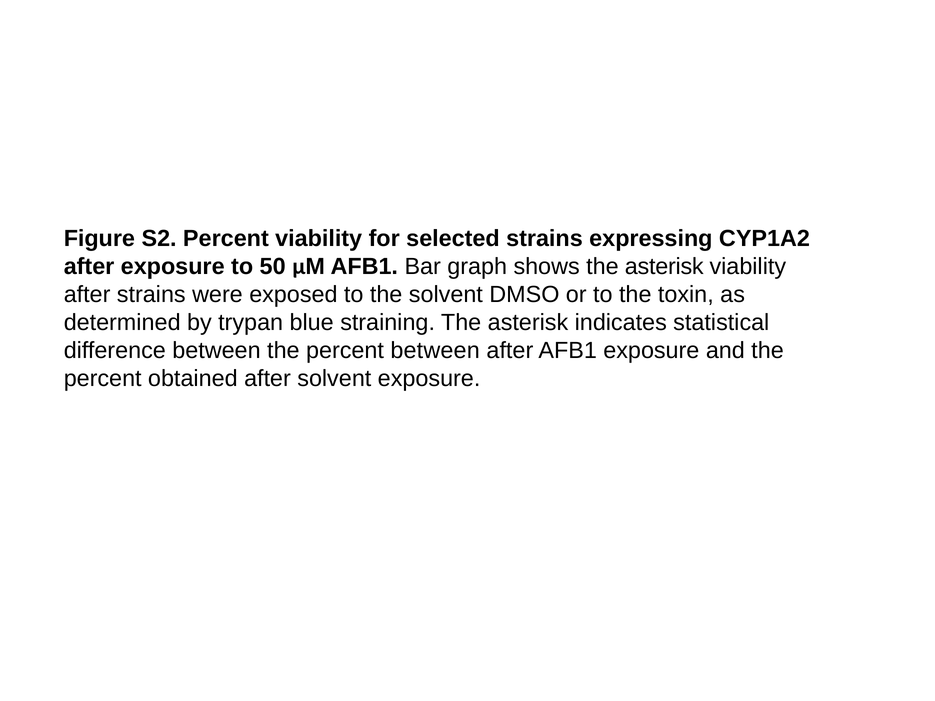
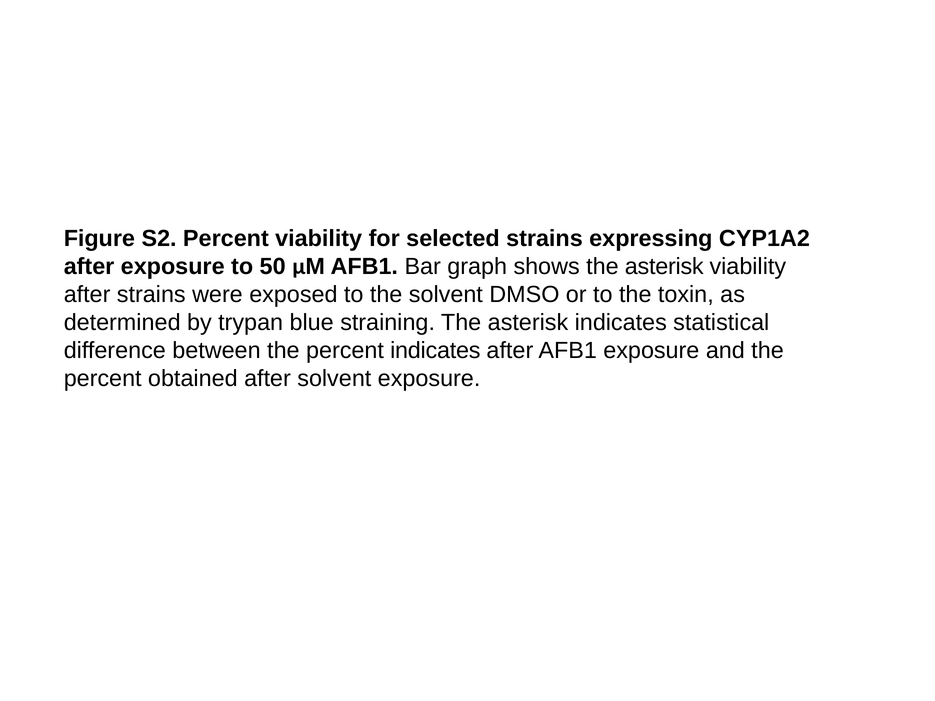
percent between: between -> indicates
